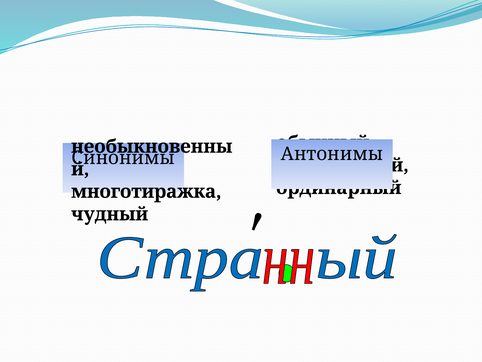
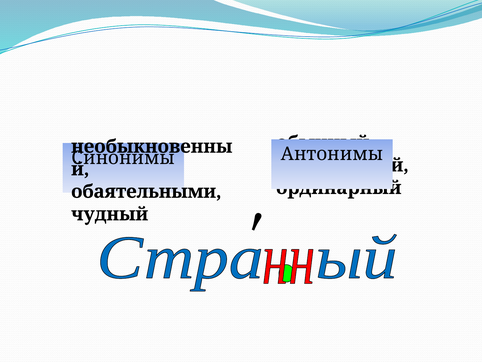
многотиражка: многотиражка -> обаятельными
